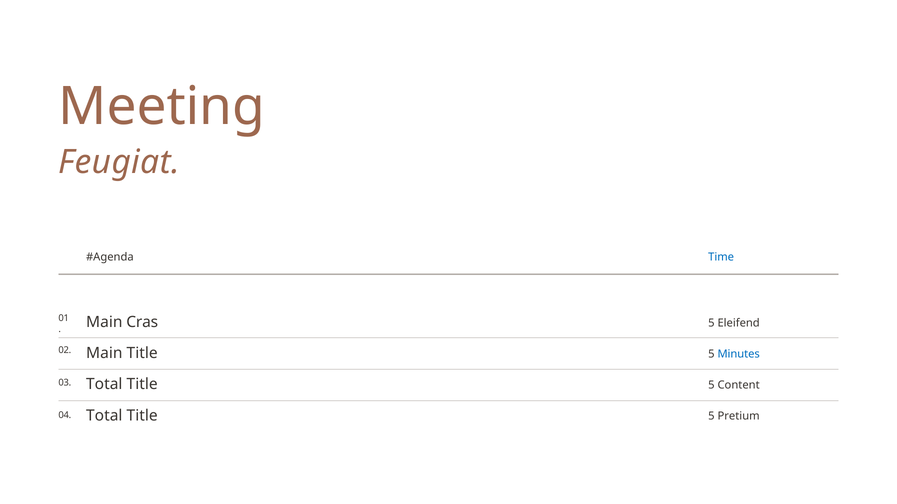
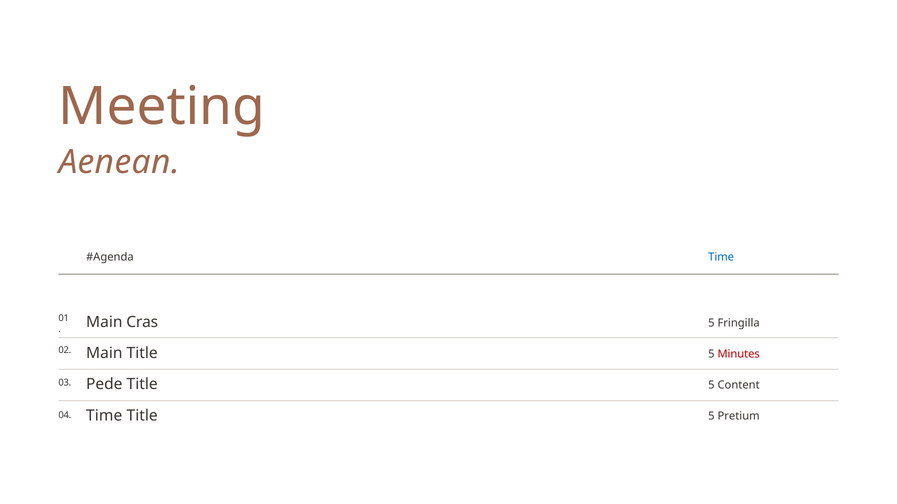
Feugiat: Feugiat -> Aenean
Eleifend: Eleifend -> Fringilla
Minutes colour: blue -> red
Total at (104, 385): Total -> Pede
Total at (104, 416): Total -> Time
